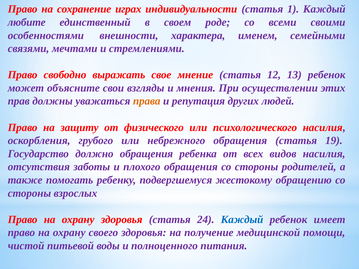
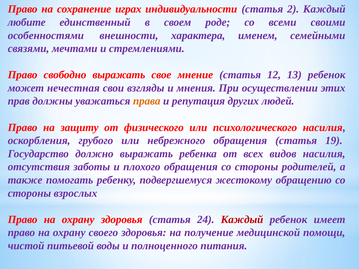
1: 1 -> 2
объясните: объясните -> нечестная
должно обращения: обращения -> выражать
Каждый at (242, 220) colour: blue -> red
